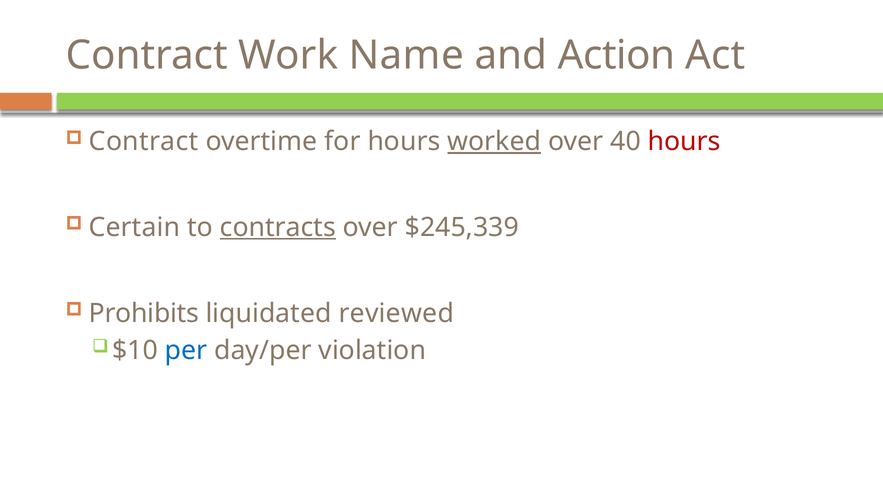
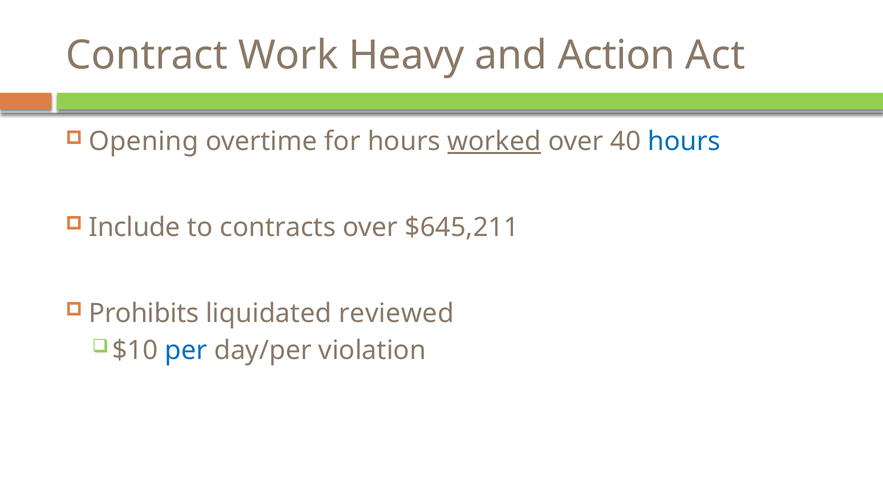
Name: Name -> Heavy
Contract at (144, 142): Contract -> Opening
hours at (684, 142) colour: red -> blue
Certain: Certain -> Include
contracts underline: present -> none
$245,339: $245,339 -> $645,211
